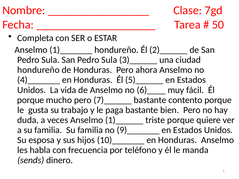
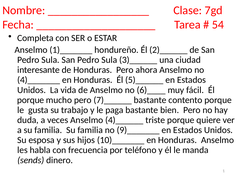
50: 50 -> 54
hondureño at (38, 70): hondureño -> interesante
1)______: 1)______ -> 4)______
